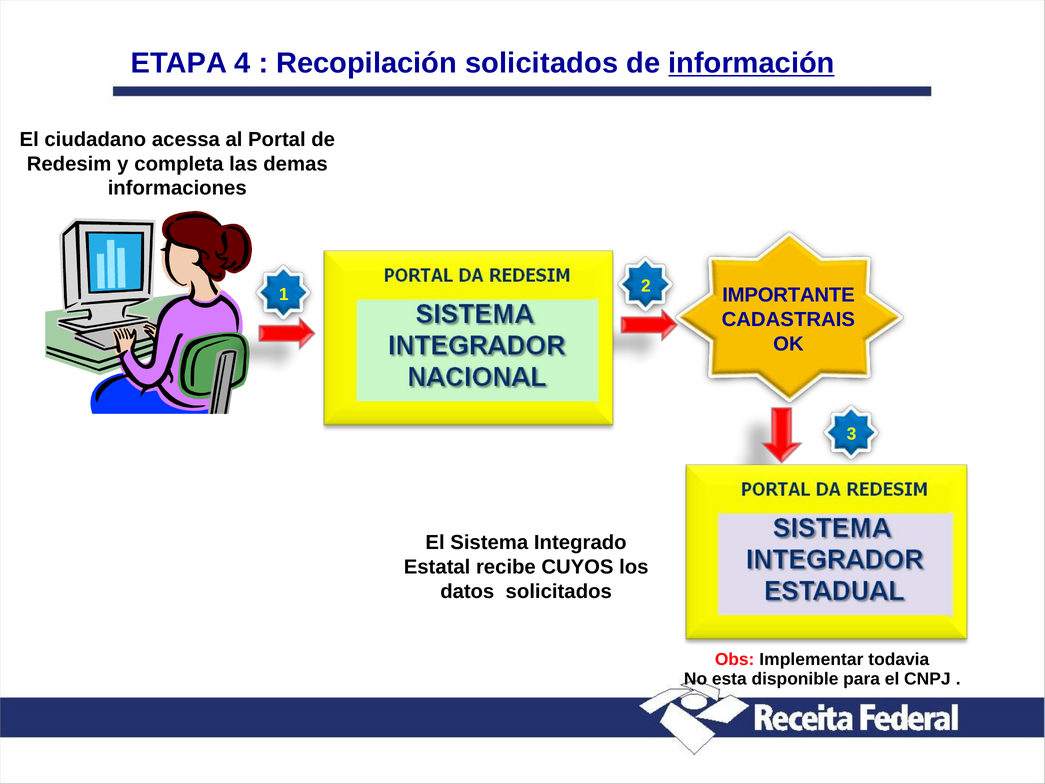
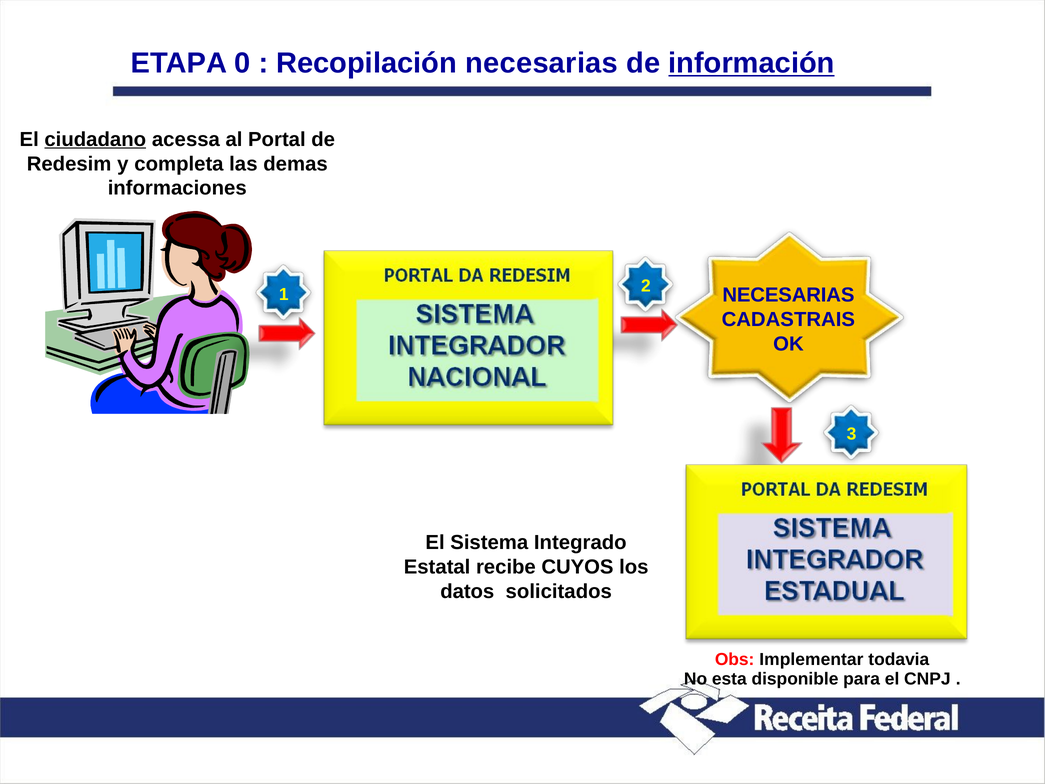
4: 4 -> 0
Recopilación solicitados: solicitados -> necesarias
ciudadano underline: none -> present
2 IMPORTANTE: IMPORTANTE -> NECESARIAS
